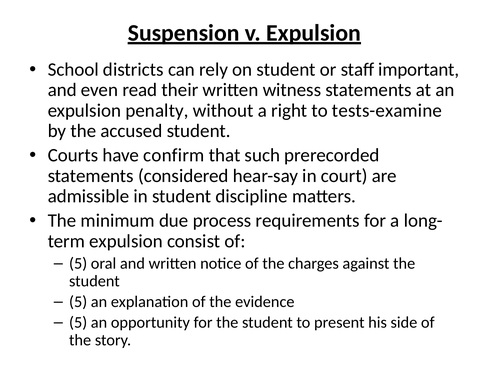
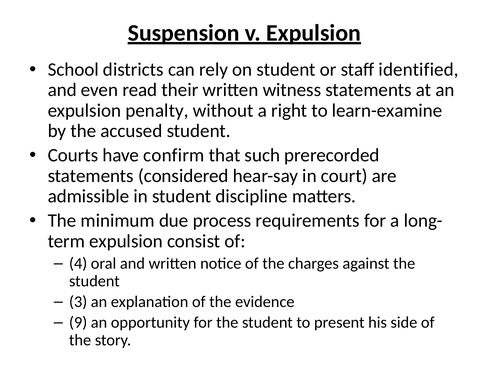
important: important -> identified
tests-examine: tests-examine -> learn-examine
5 at (78, 264): 5 -> 4
5 at (78, 302): 5 -> 3
5 at (78, 323): 5 -> 9
